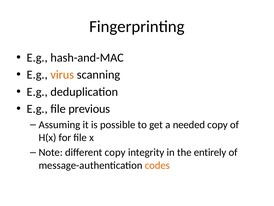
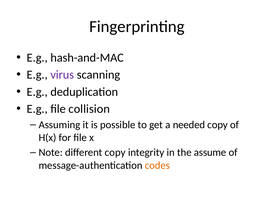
virus colour: orange -> purple
previous: previous -> collision
entirely: entirely -> assume
